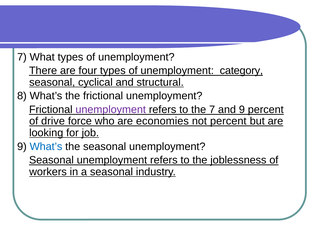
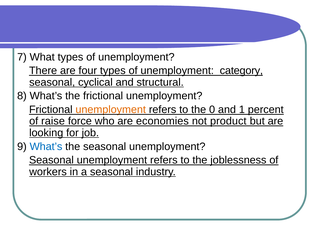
unemployment at (111, 110) colour: purple -> orange
the 7: 7 -> 0
and 9: 9 -> 1
drive: drive -> raise
not percent: percent -> product
